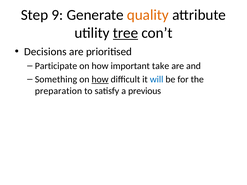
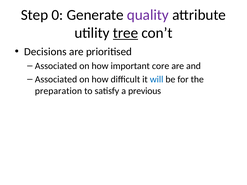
9: 9 -> 0
quality colour: orange -> purple
Participate at (56, 66): Participate -> Associated
take: take -> core
Something at (56, 79): Something -> Associated
how at (100, 79) underline: present -> none
